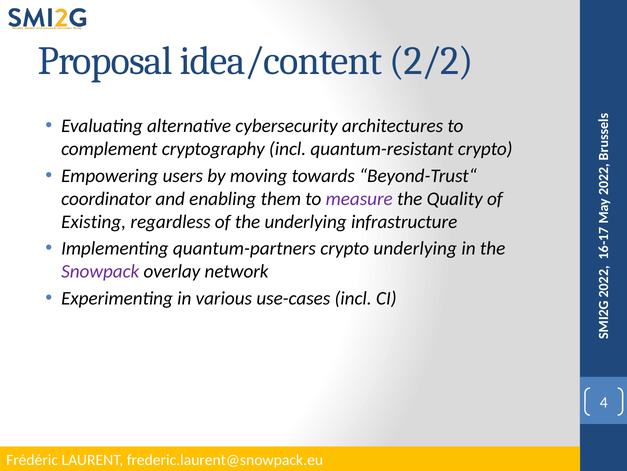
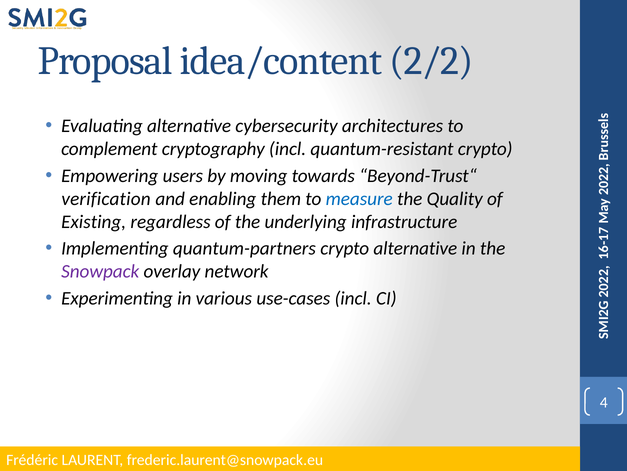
coordinator: coordinator -> verification
measure colour: purple -> blue
crypto underlying: underlying -> alternative
